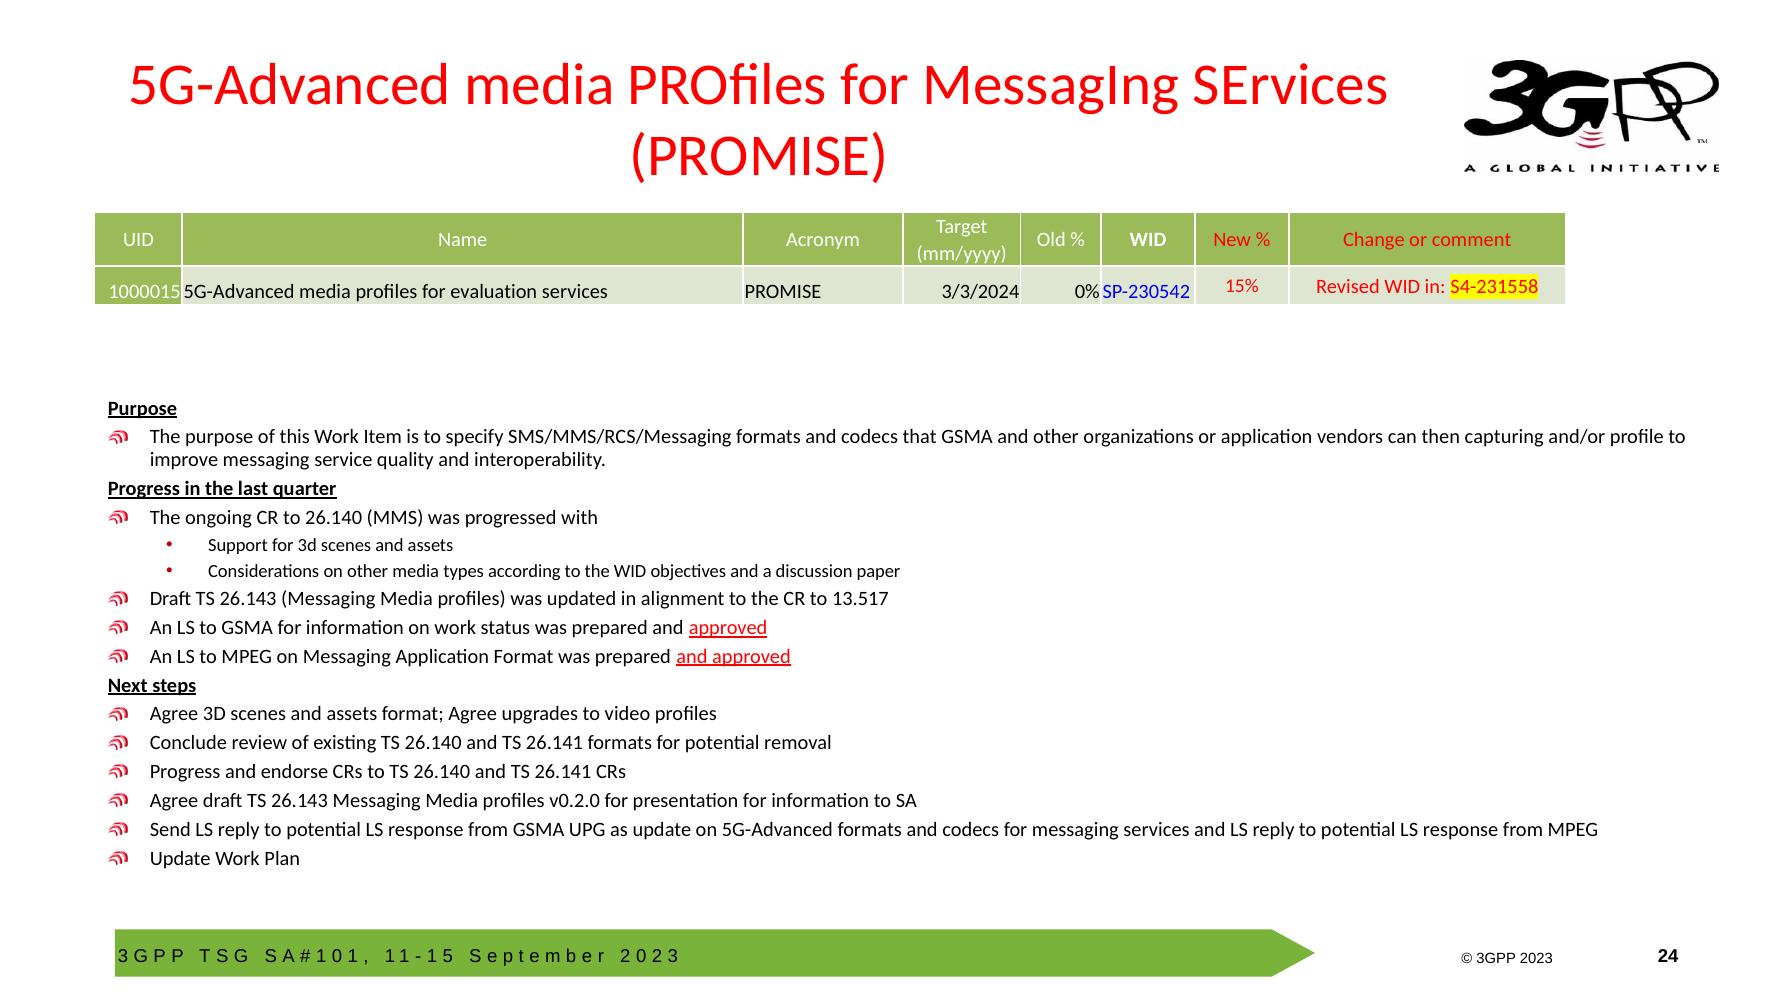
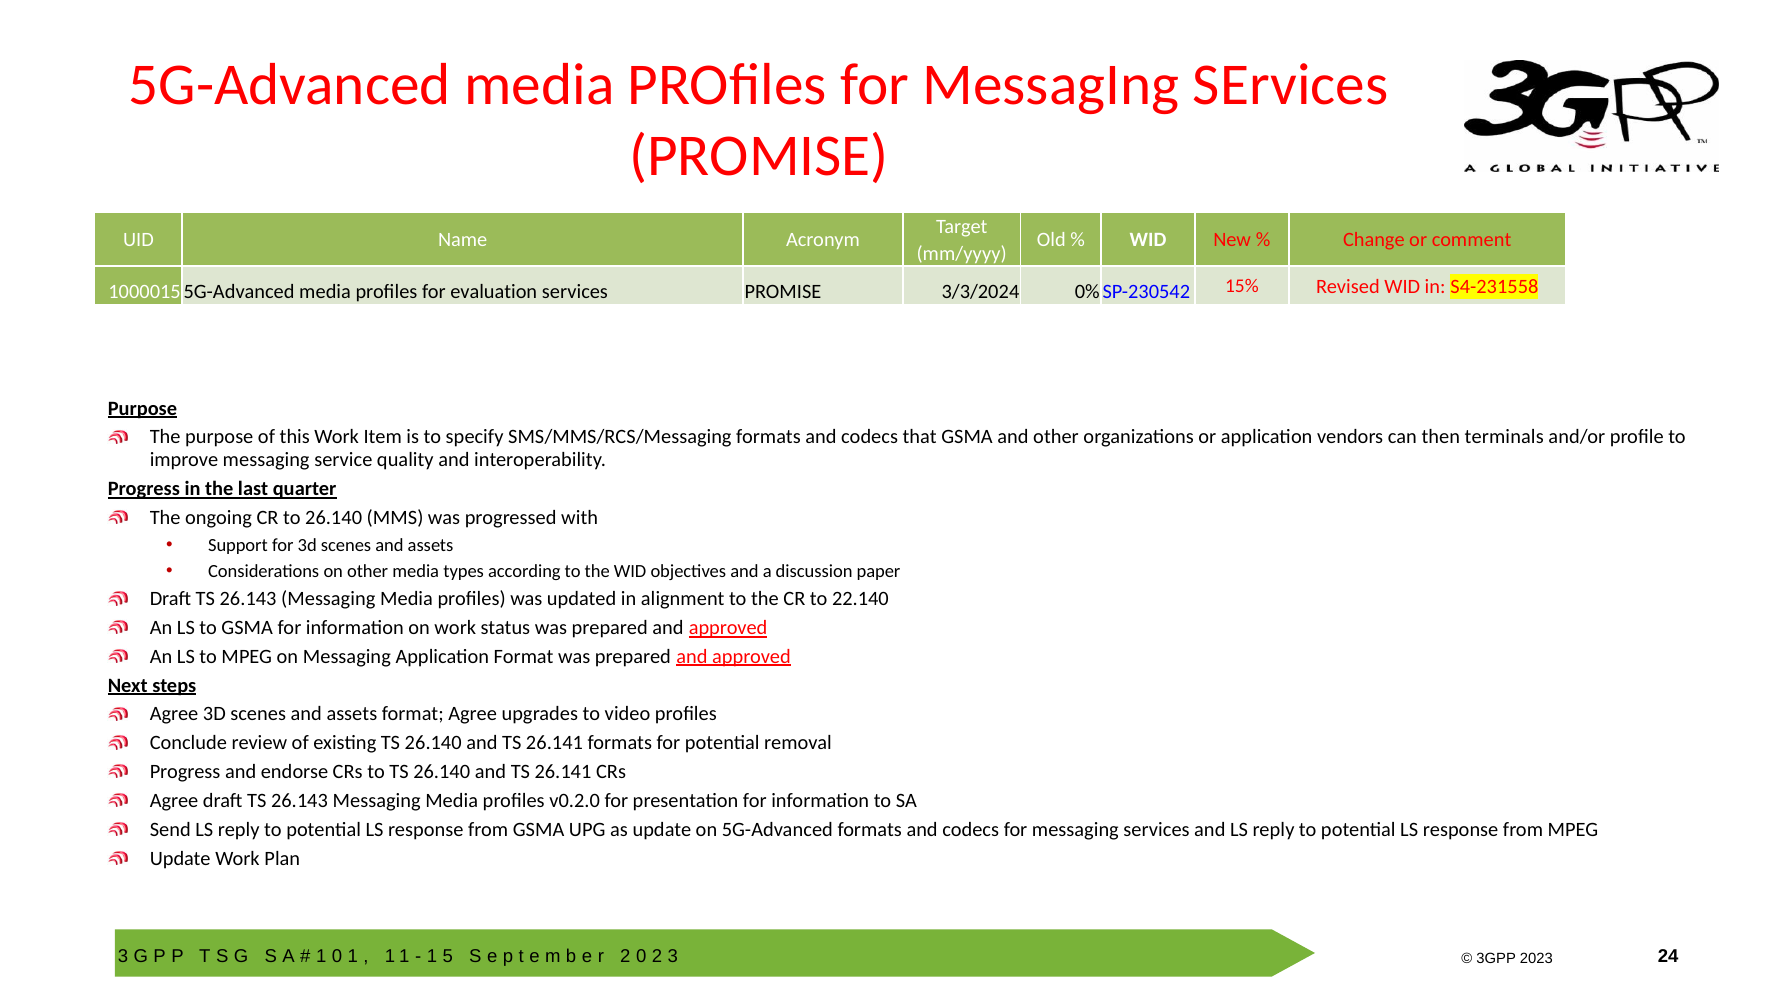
capturing: capturing -> terminals
13.517: 13.517 -> 22.140
